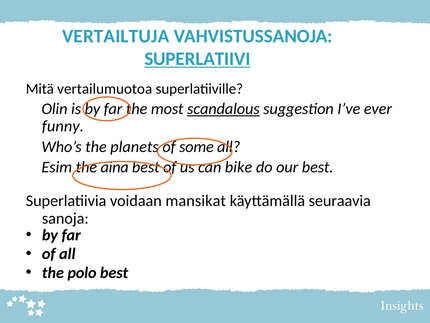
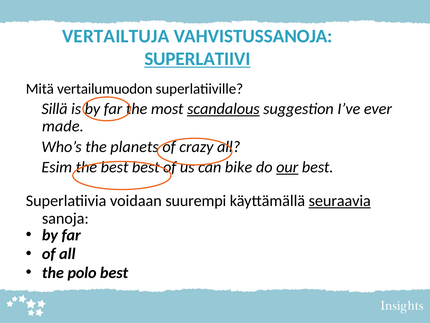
vertailumuotoa: vertailumuotoa -> vertailumuodon
Olin: Olin -> Sillä
funny: funny -> made
some: some -> crazy
the aina: aina -> best
our underline: none -> present
mansikat: mansikat -> suurempi
seuraavia underline: none -> present
